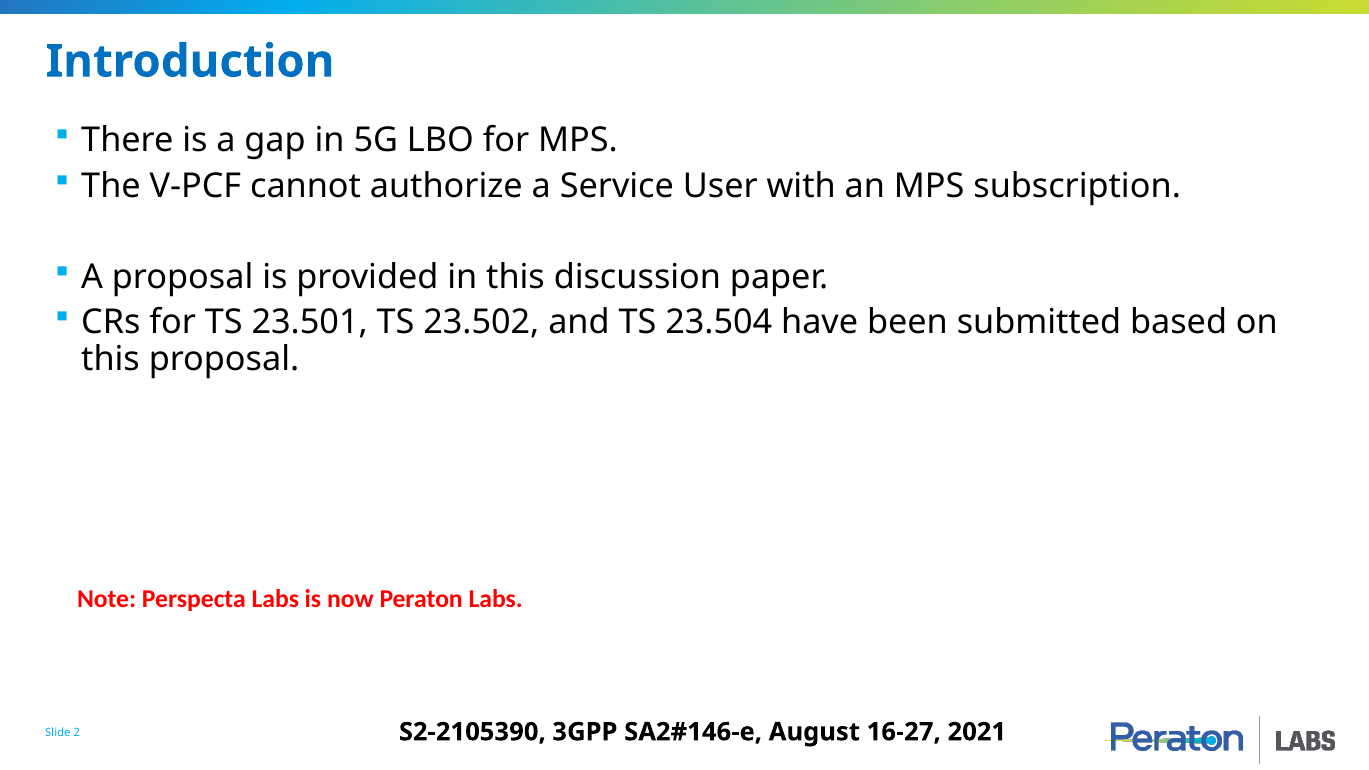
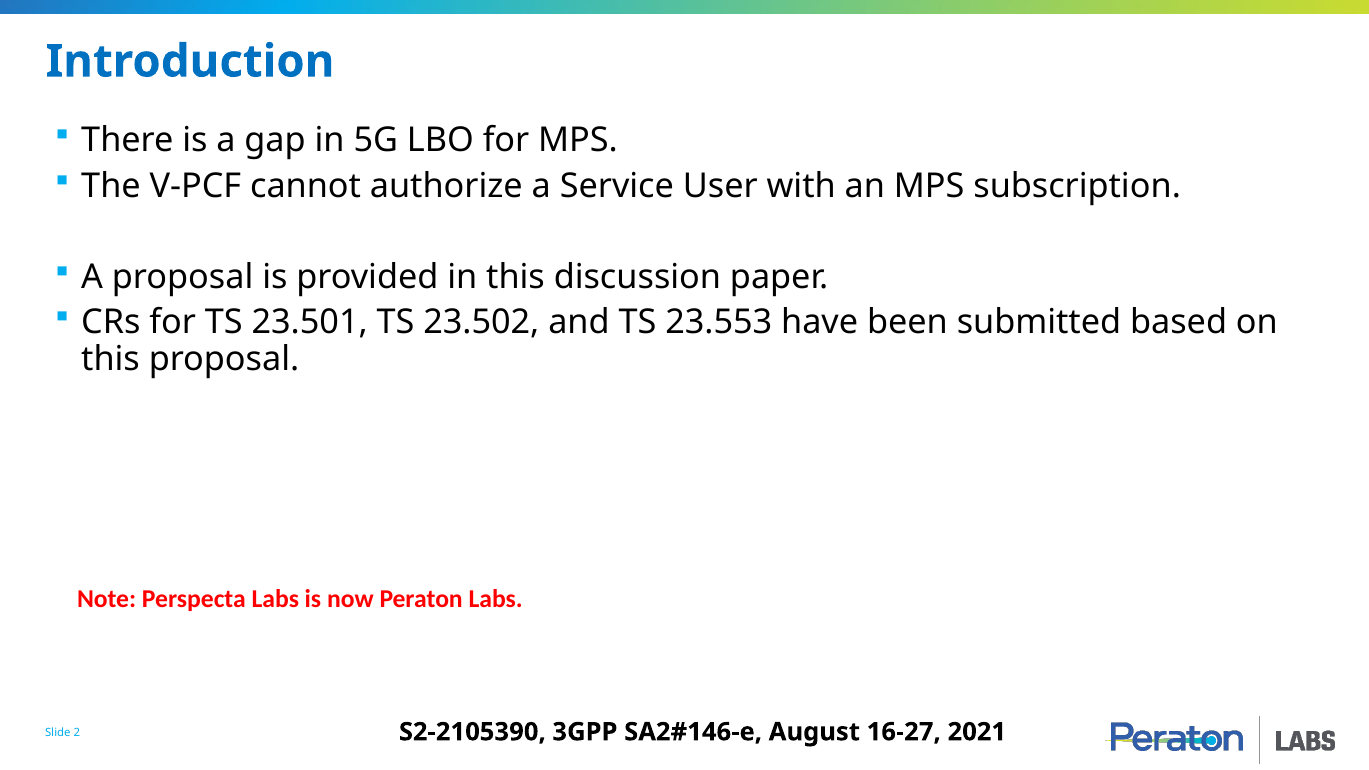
23.504: 23.504 -> 23.553
